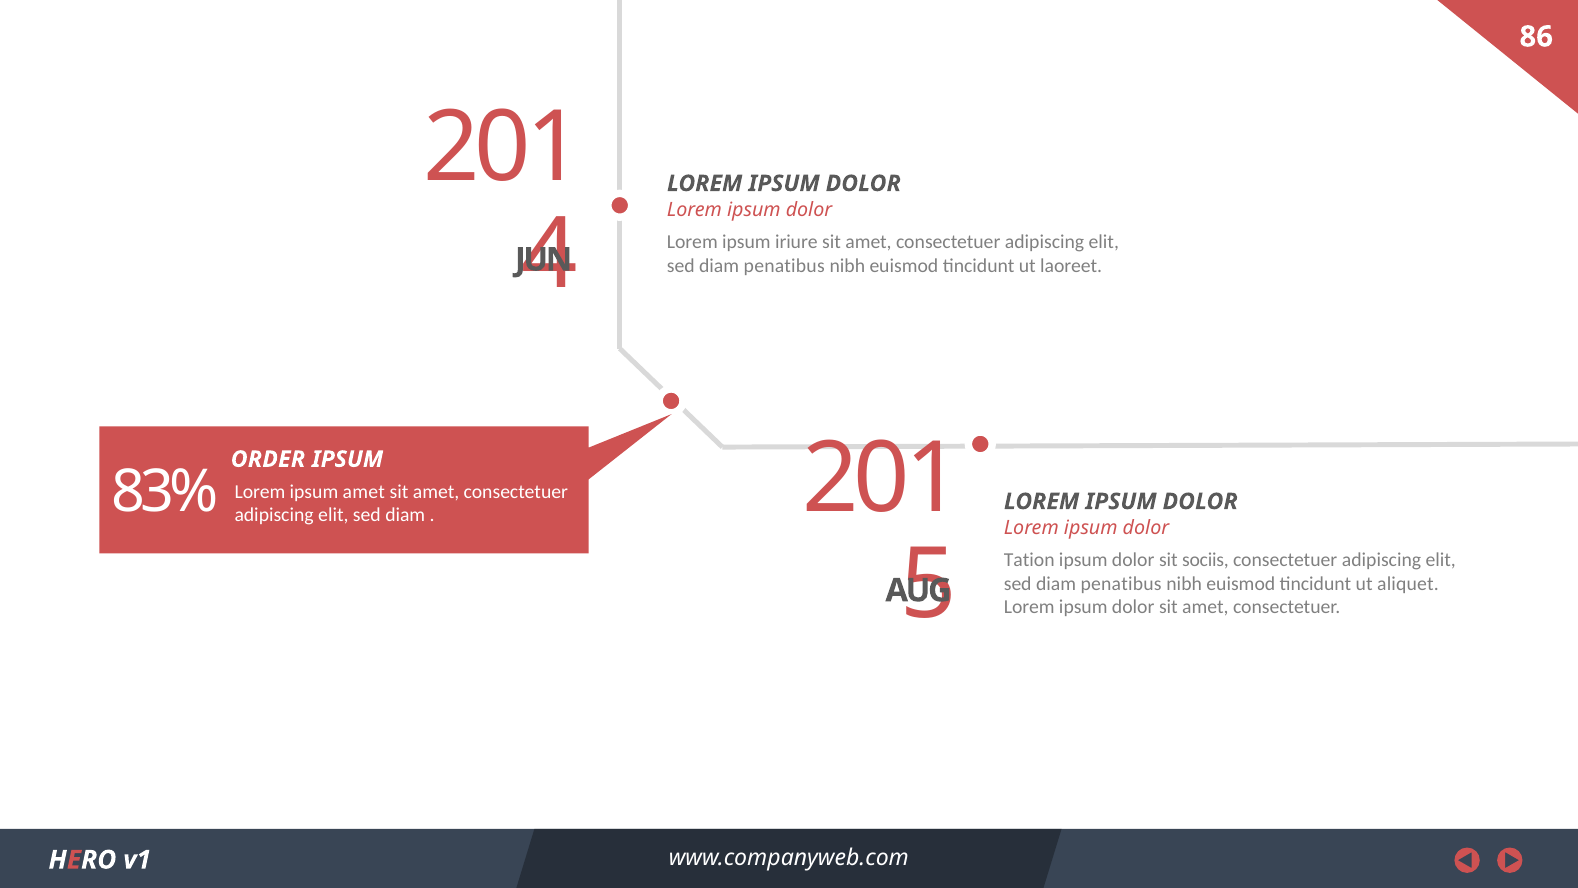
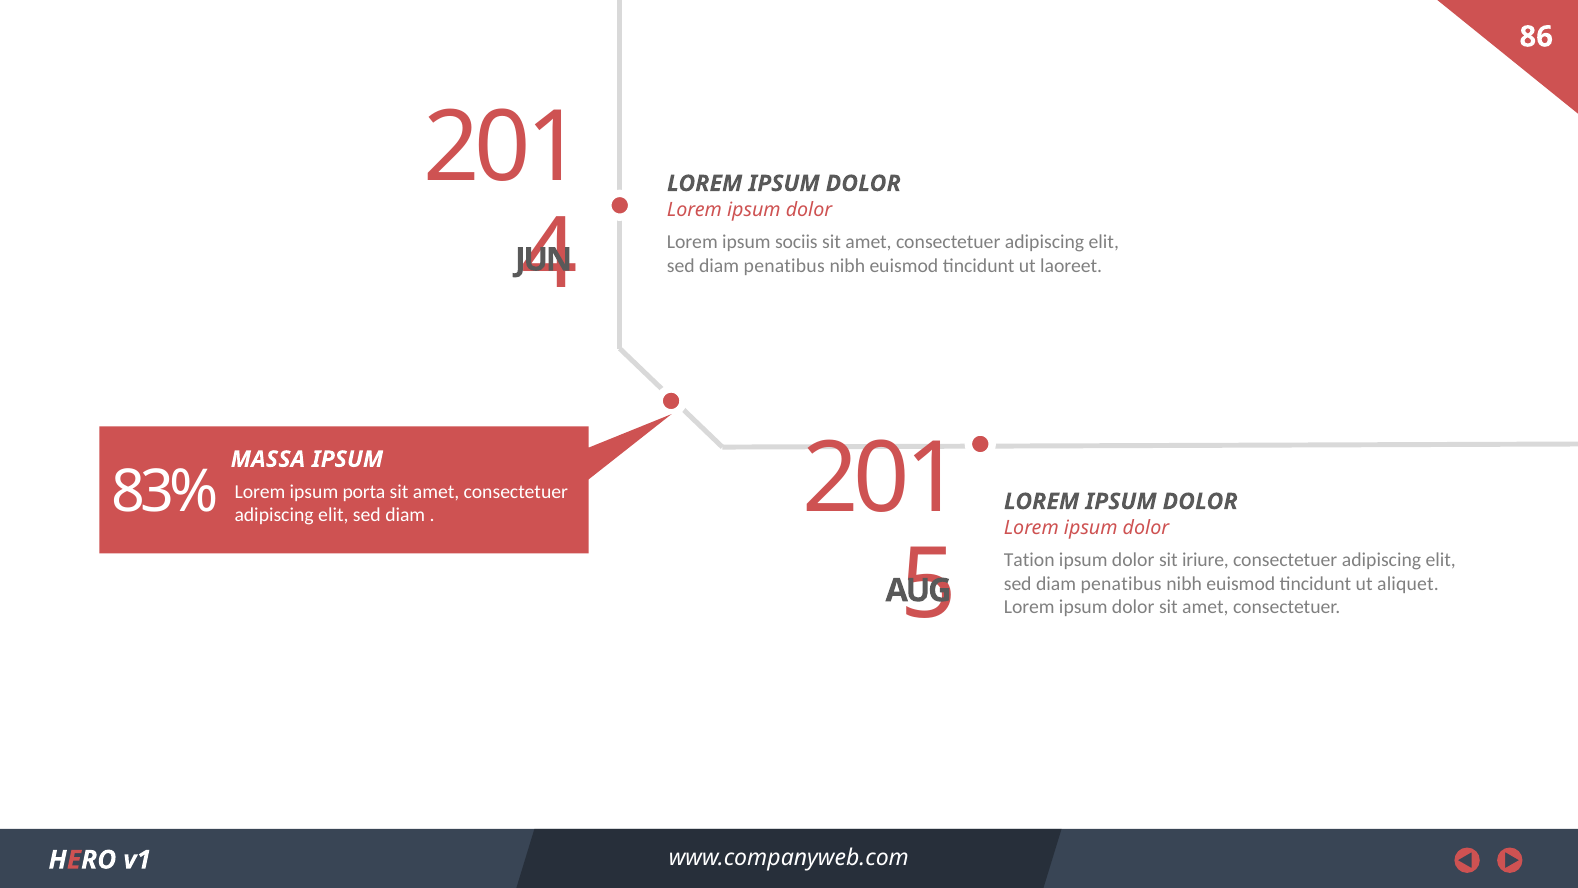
iriure: iriure -> sociis
ORDER: ORDER -> MASSA
ipsum amet: amet -> porta
sociis: sociis -> iriure
